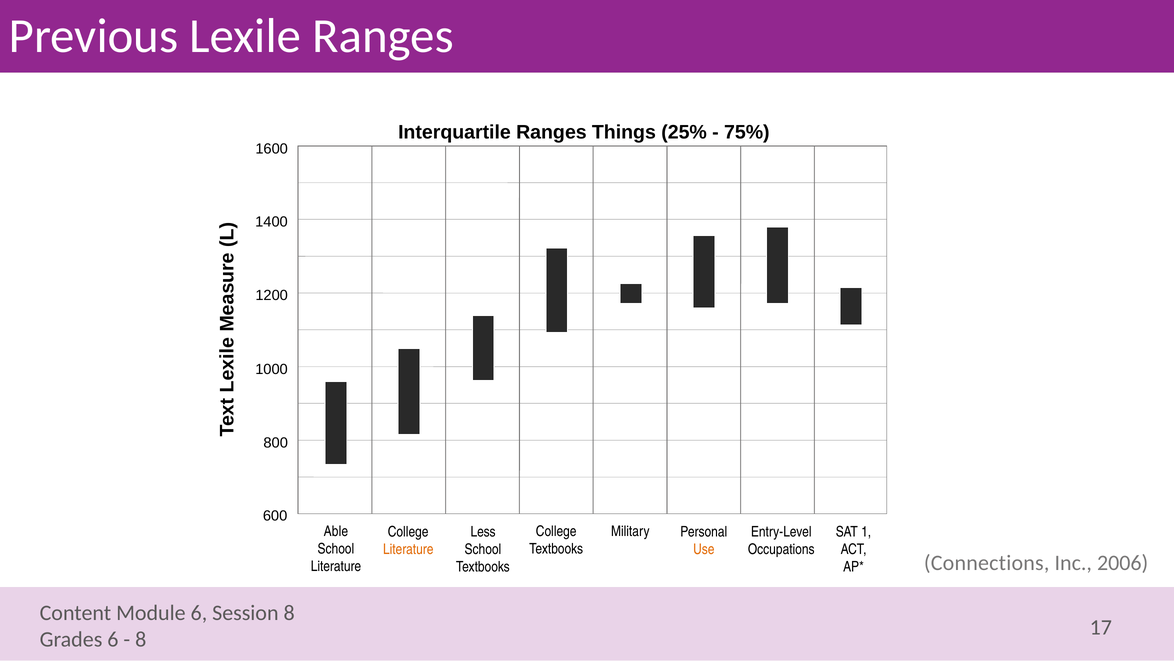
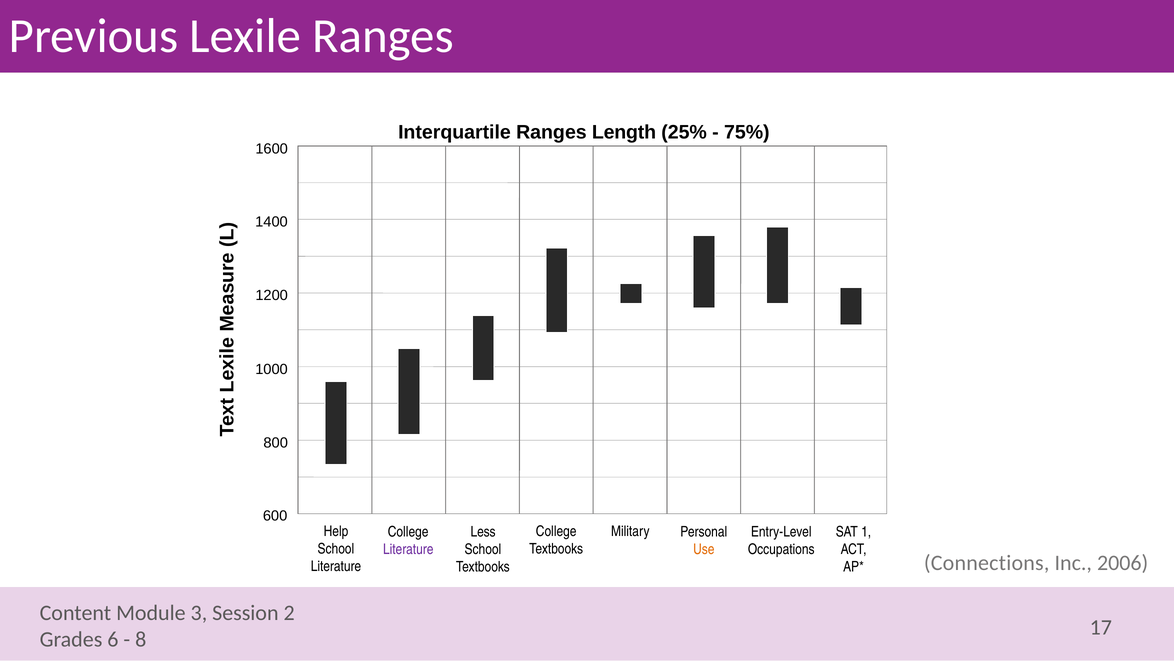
Things: Things -> Length
Able: Able -> Help
Literature at (408, 549) colour: orange -> purple
6 at (199, 613): 6 -> 3
8 at (289, 613): 8 -> 2
